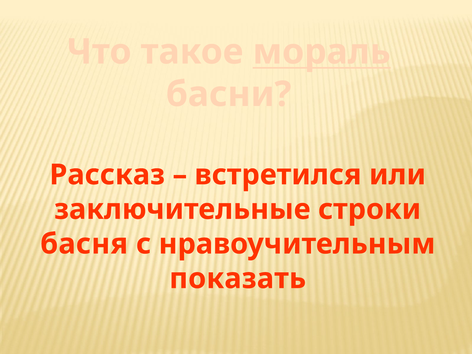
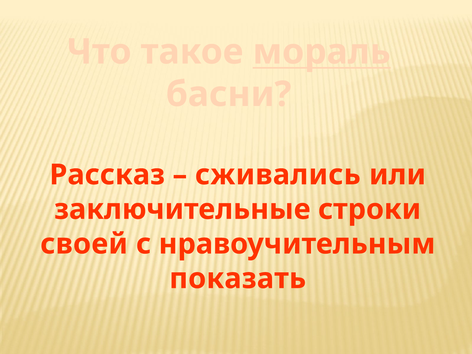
встретился: встретился -> сживались
басня: басня -> своей
